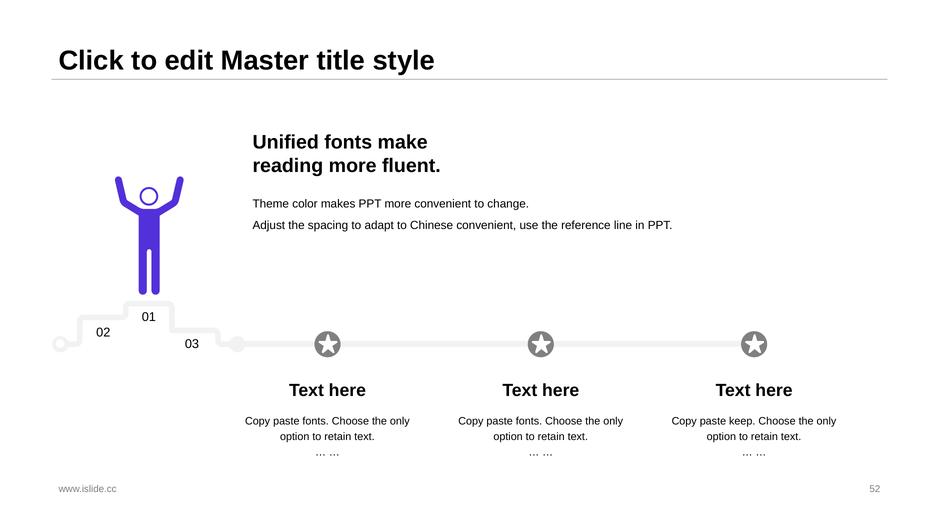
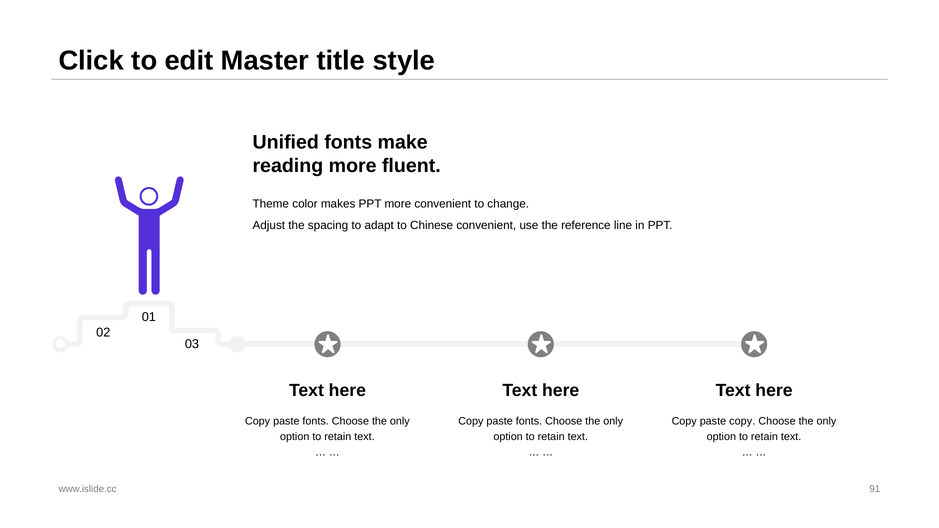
paste keep: keep -> copy
52: 52 -> 91
